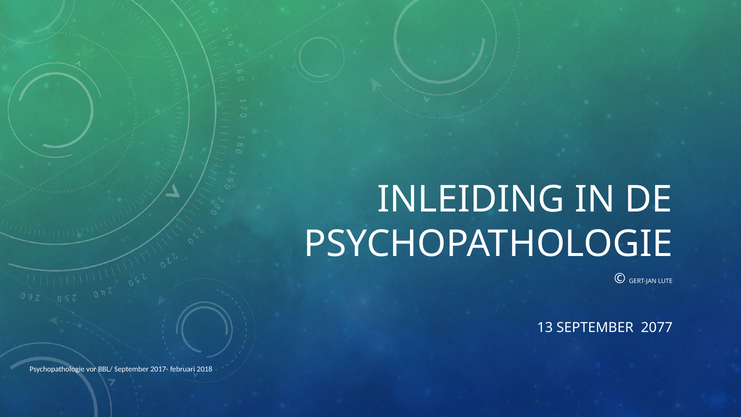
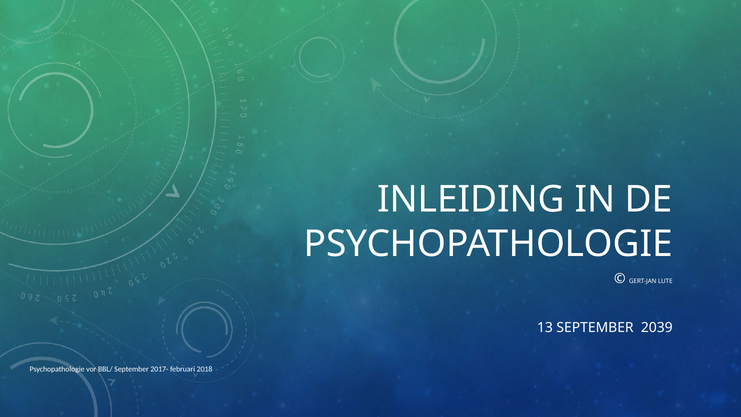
2077: 2077 -> 2039
